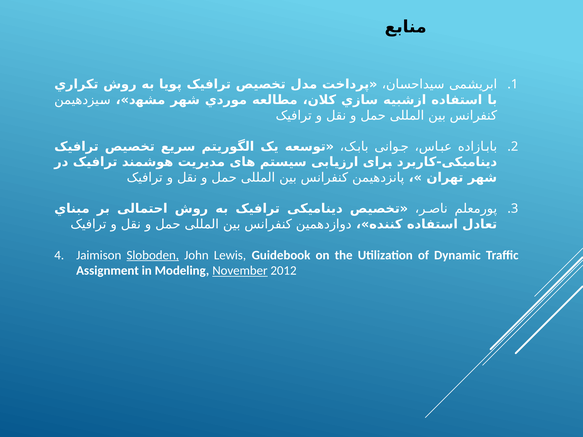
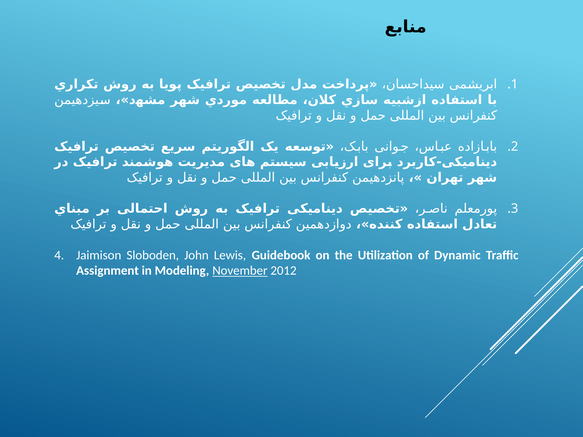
Sloboden underline: present -> none
